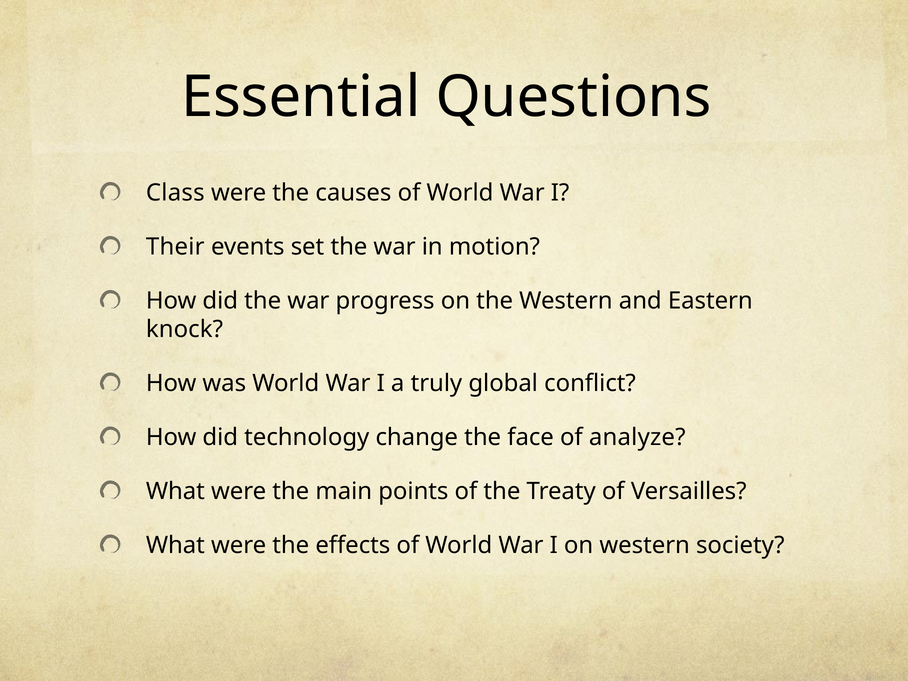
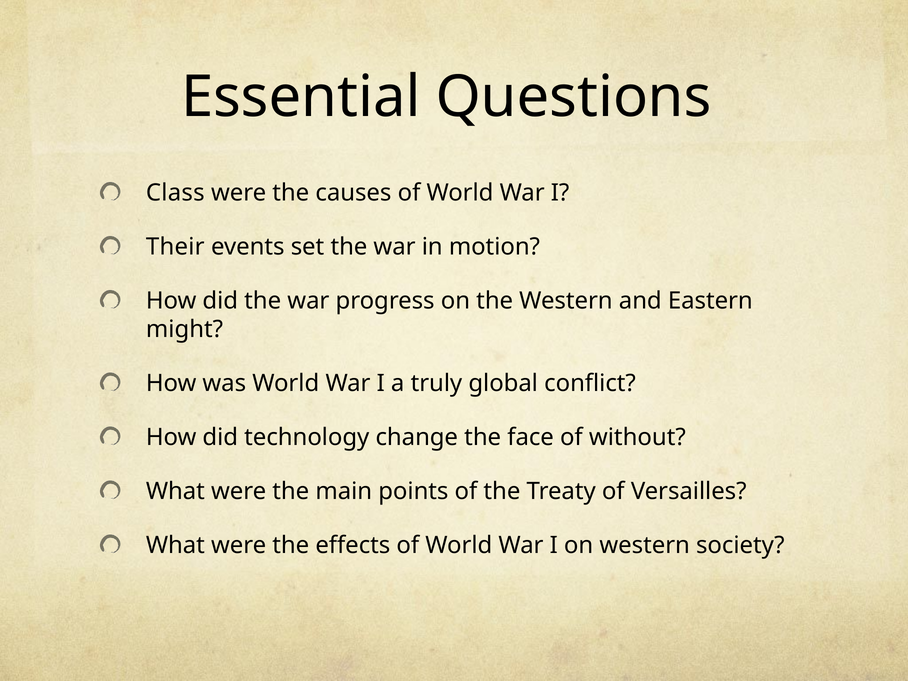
knock: knock -> might
analyze: analyze -> without
